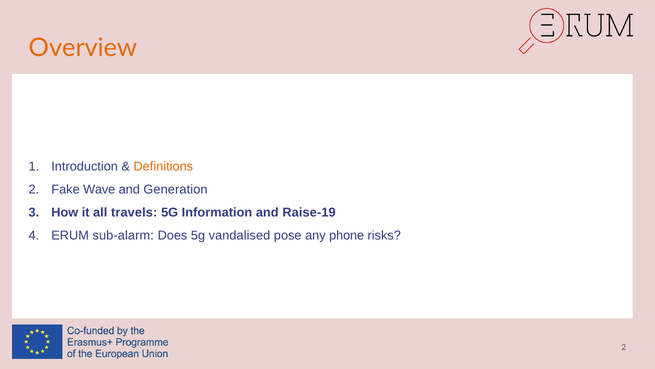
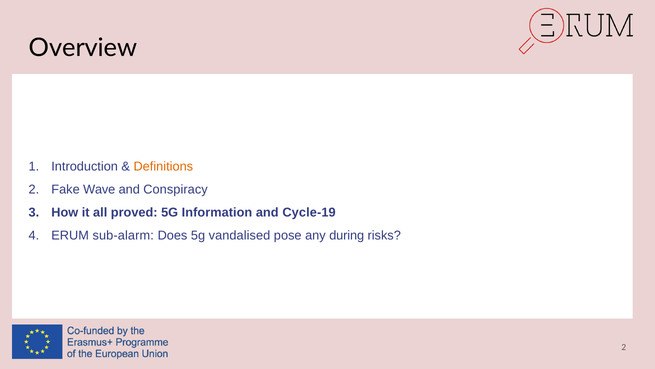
Overview colour: orange -> black
Generation: Generation -> Conspiracy
travels: travels -> proved
Raise-19: Raise-19 -> Cycle-19
phone: phone -> during
